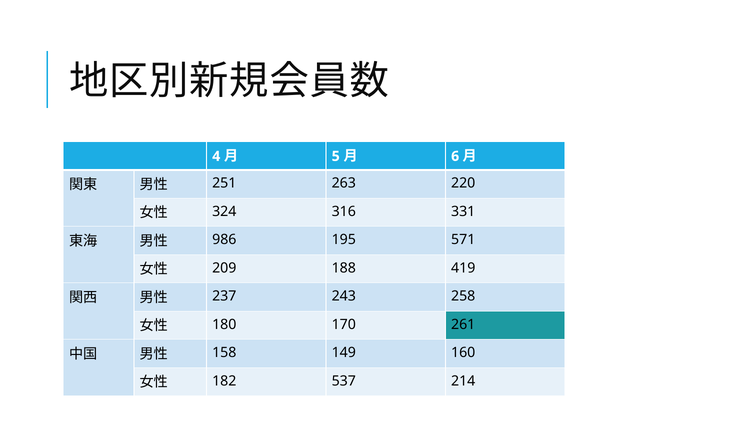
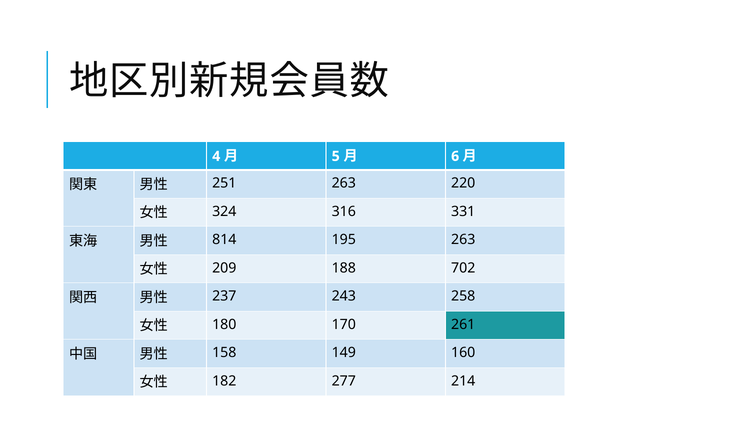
986: 986 -> 814
195 571: 571 -> 263
419: 419 -> 702
537: 537 -> 277
